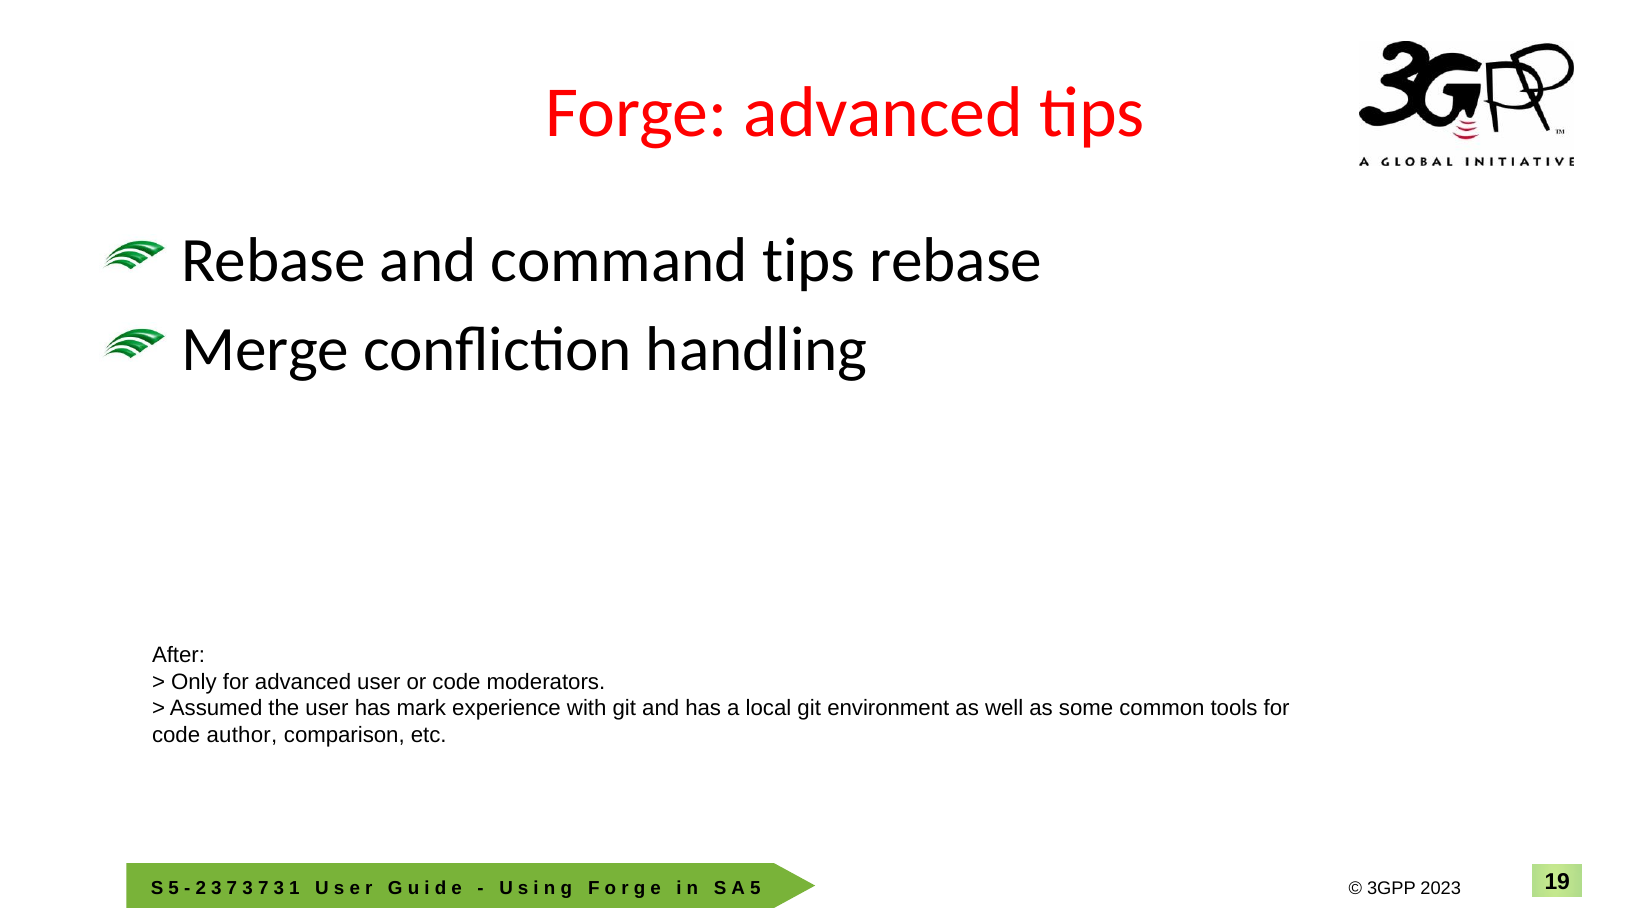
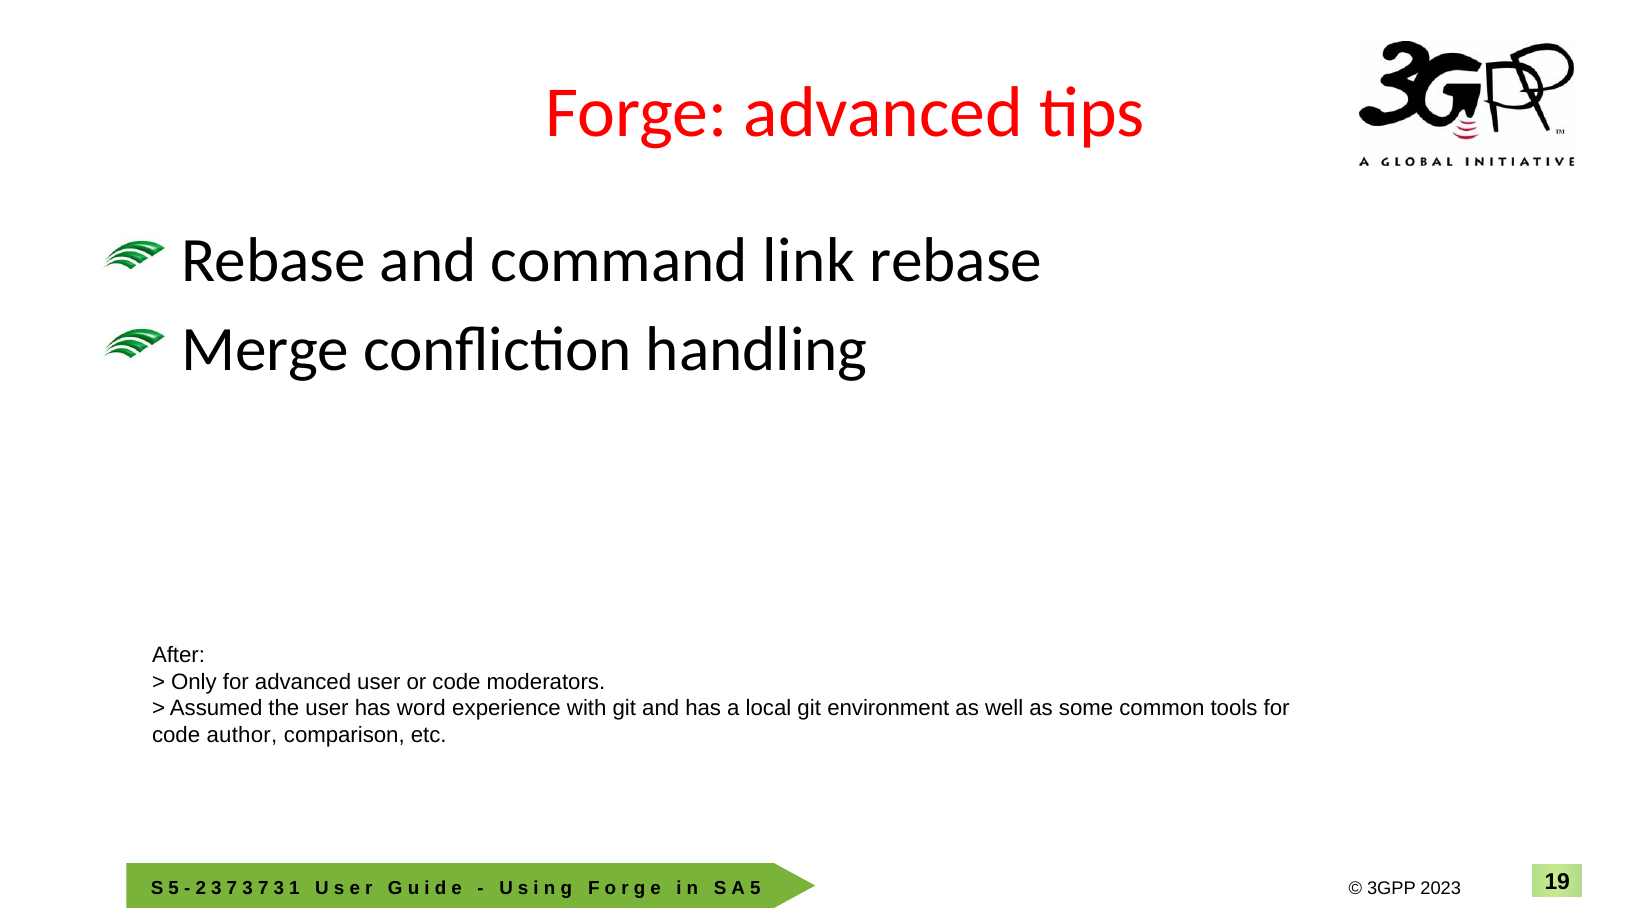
command tips: tips -> link
mark: mark -> word
